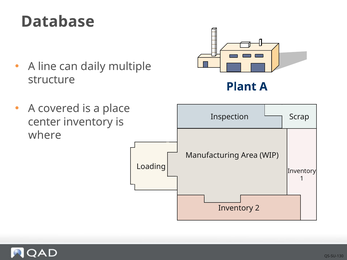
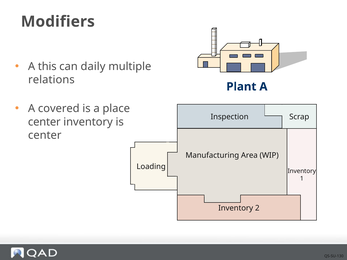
Database: Database -> Modifiers
line: line -> this
structure: structure -> relations
where at (45, 135): where -> center
